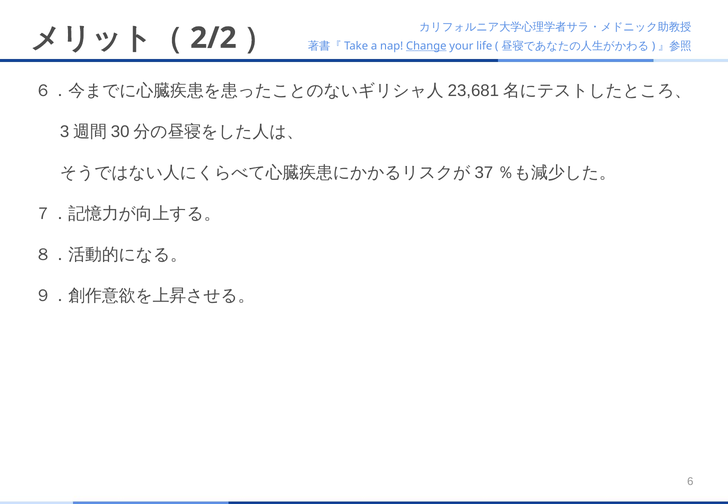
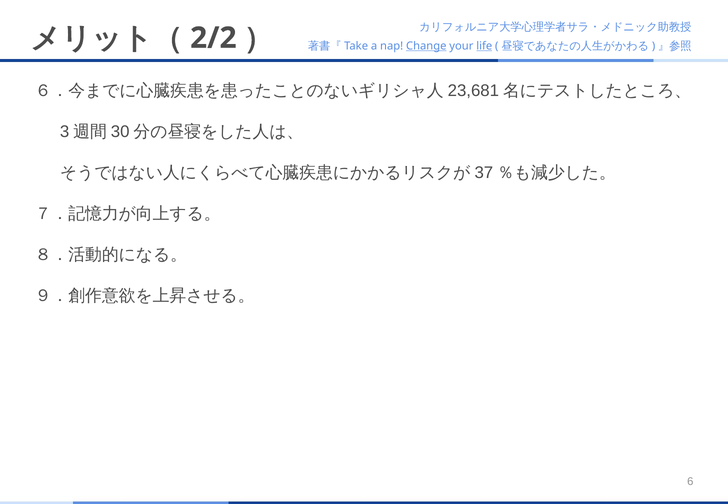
life underline: none -> present
